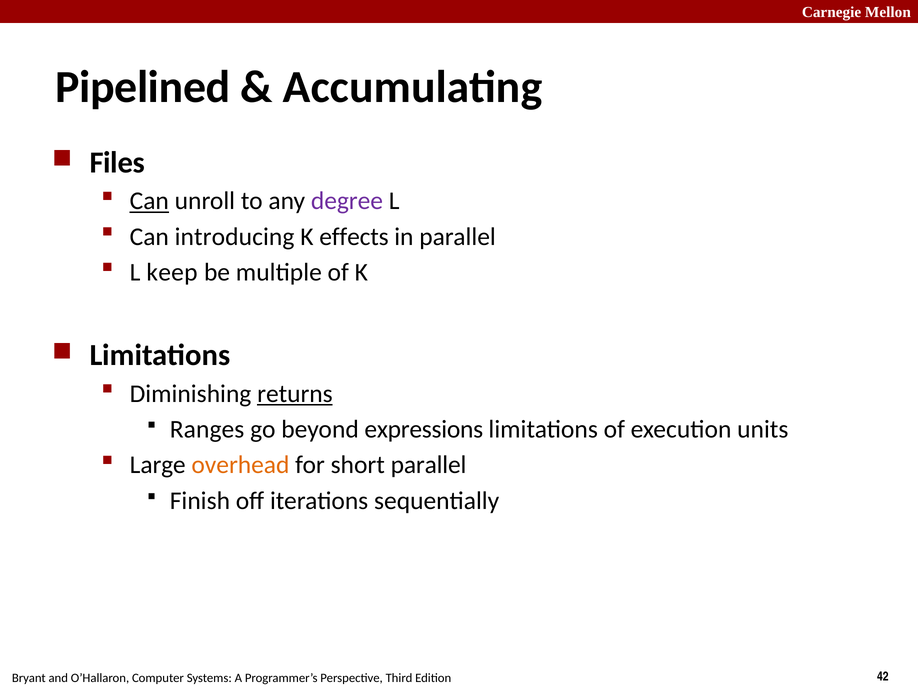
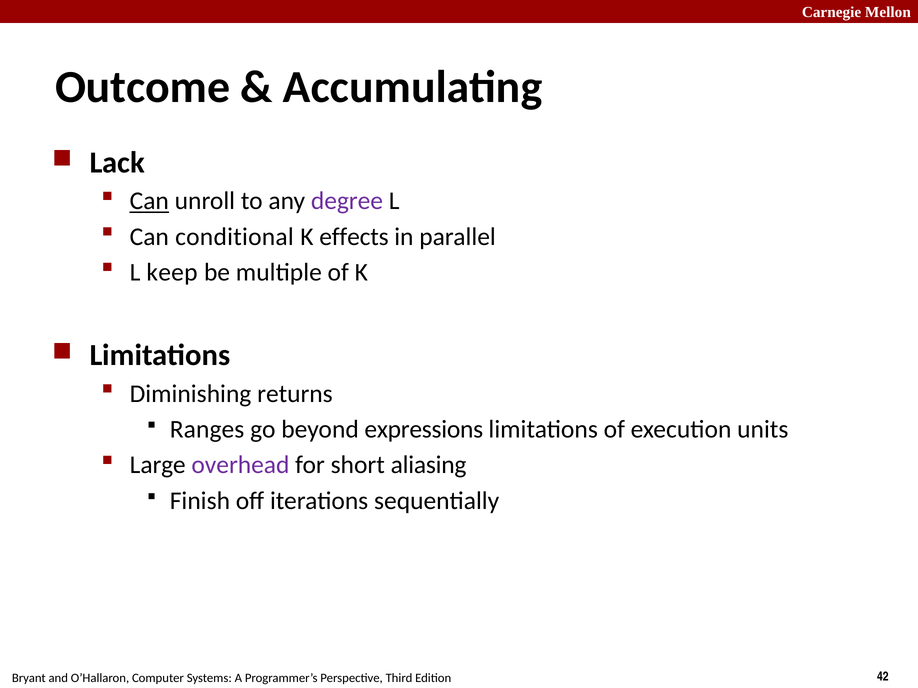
Pipelined: Pipelined -> Outcome
Files: Files -> Lack
introducing: introducing -> conditional
returns underline: present -> none
overhead colour: orange -> purple
short parallel: parallel -> aliasing
